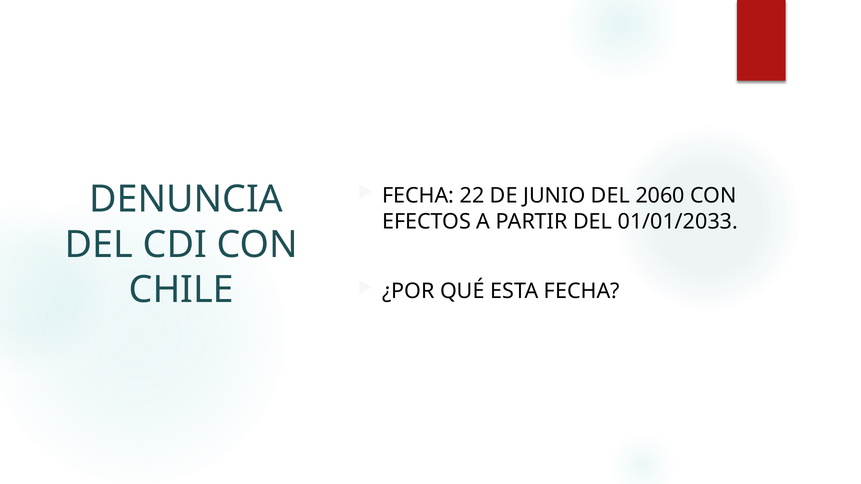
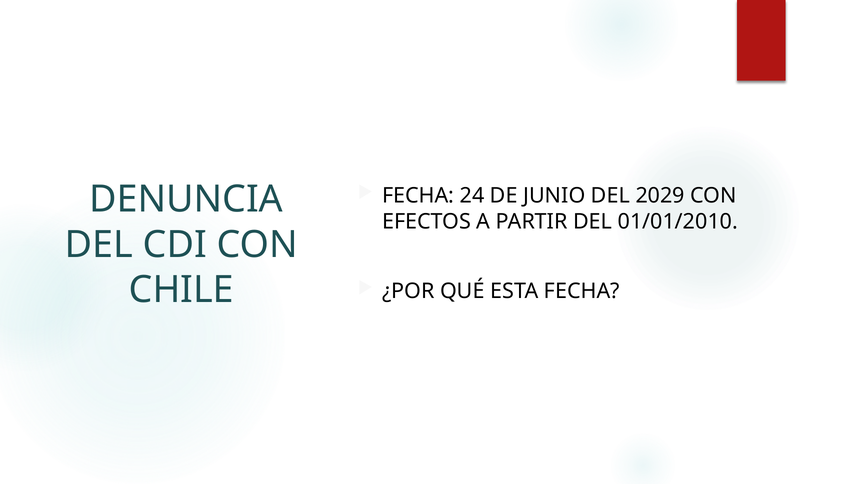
22: 22 -> 24
2060: 2060 -> 2029
01/01/2033: 01/01/2033 -> 01/01/2010
